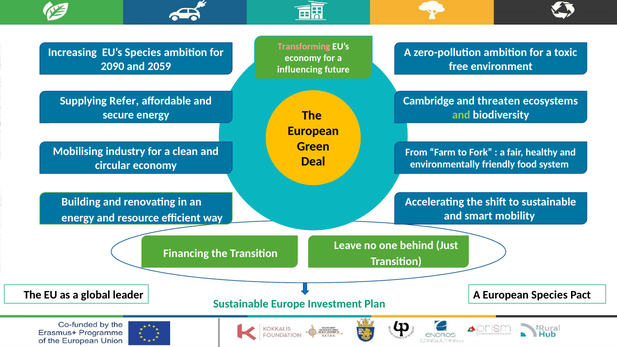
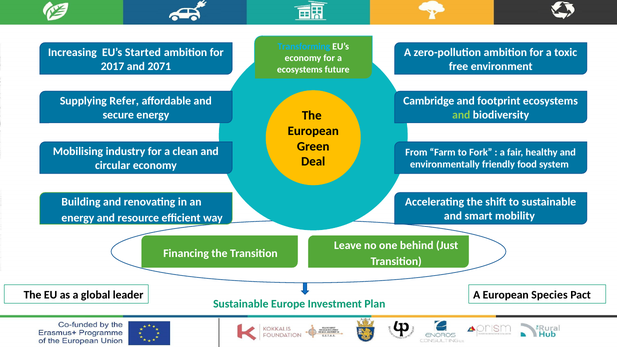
Transforming colour: pink -> light blue
EU’s Species: Species -> Started
2090: 2090 -> 2017
2059: 2059 -> 2071
influencing at (300, 70): influencing -> ecosystems
threaten: threaten -> footprint
